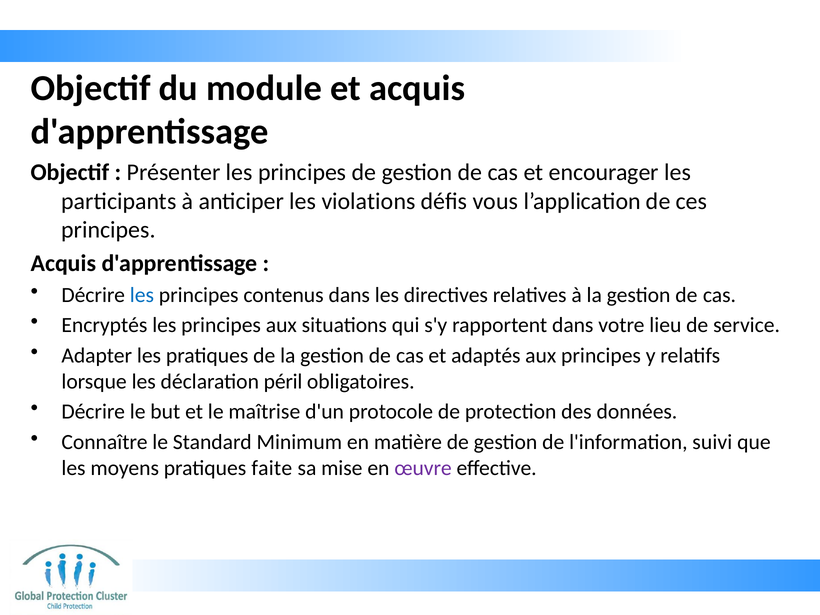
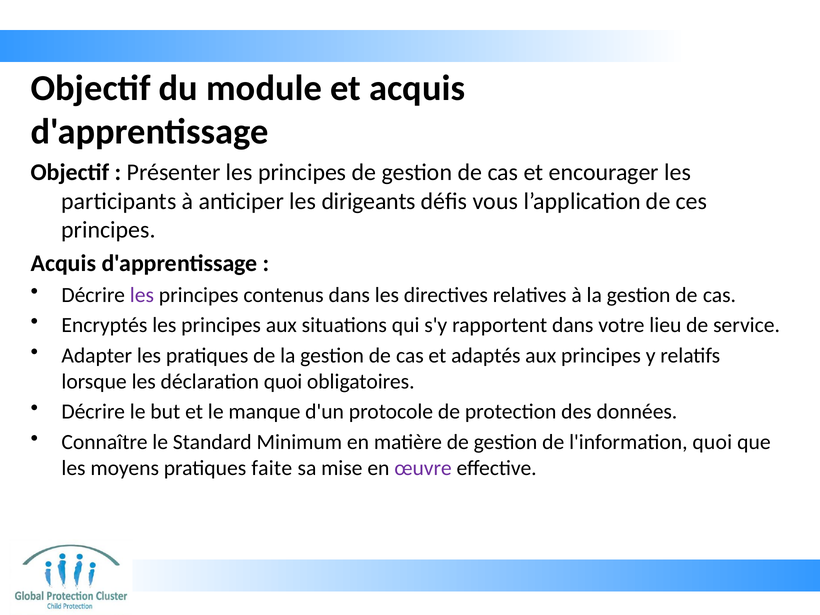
violations: violations -> dirigeants
les at (142, 295) colour: blue -> purple
déclaration péril: péril -> quoi
maîtrise: maîtrise -> manque
l'information suivi: suivi -> quoi
